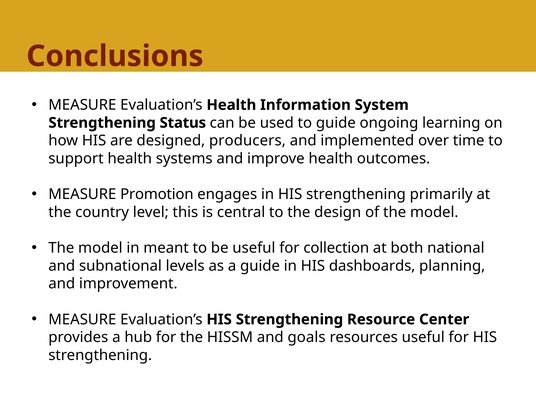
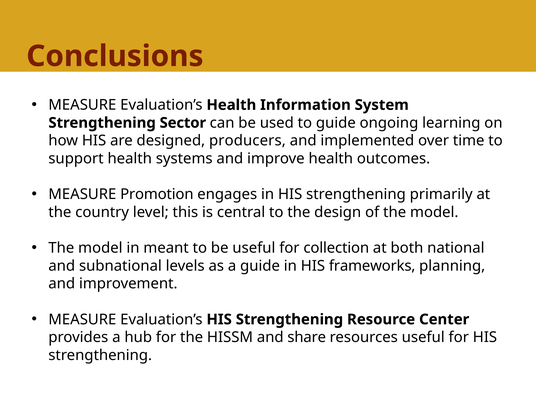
Status: Status -> Sector
dashboards: dashboards -> frameworks
goals: goals -> share
